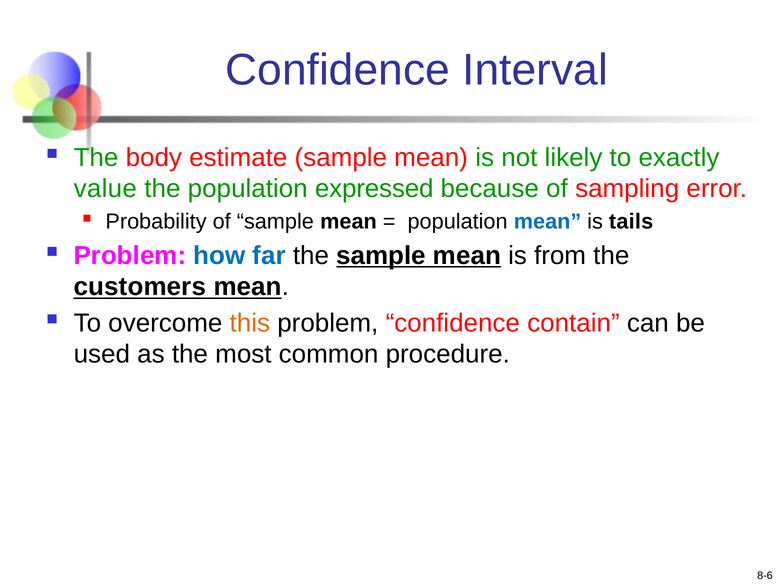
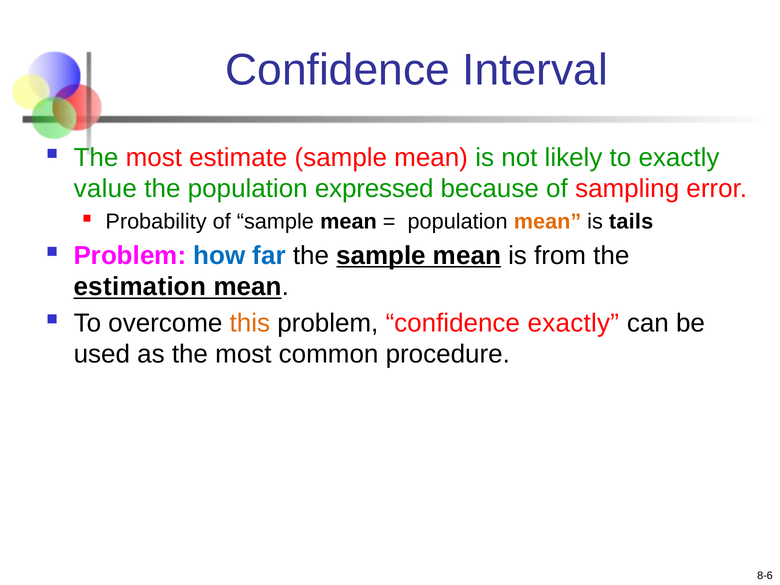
body at (154, 158): body -> most
mean at (548, 221) colour: blue -> orange
customers: customers -> estimation
confidence contain: contain -> exactly
